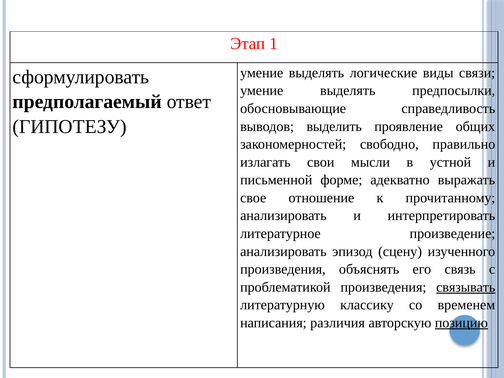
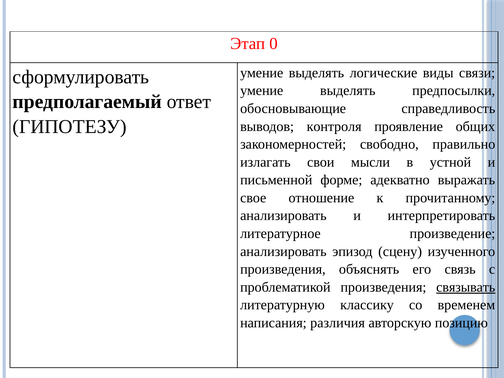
1: 1 -> 0
выделить: выделить -> контроля
позицию underline: present -> none
